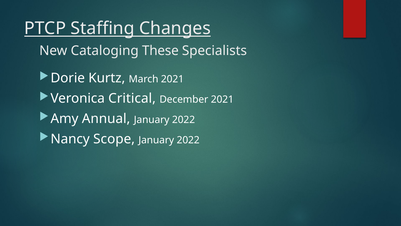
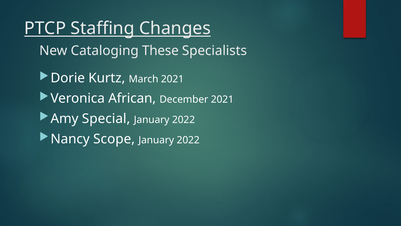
Critical: Critical -> African
Annual: Annual -> Special
